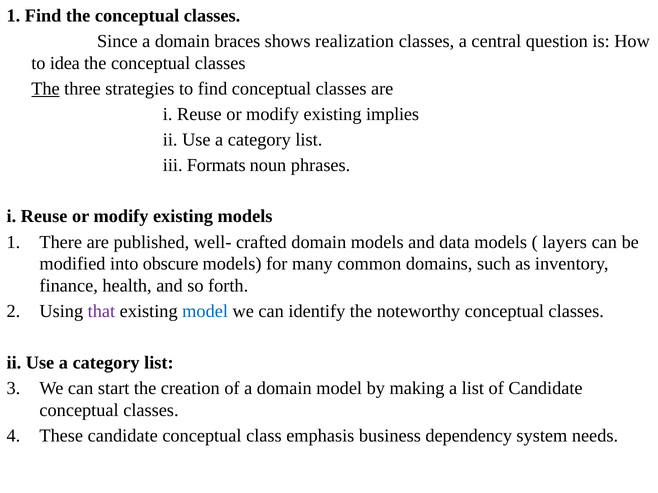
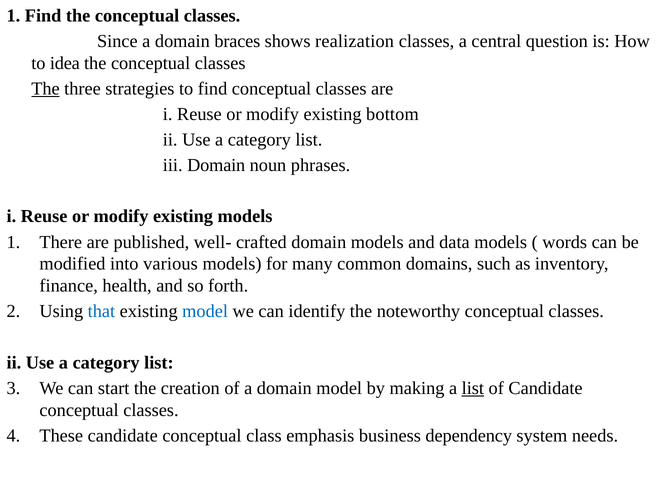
implies: implies -> bottom
iii Formats: Formats -> Domain
layers: layers -> words
obscure: obscure -> various
that colour: purple -> blue
list at (473, 389) underline: none -> present
